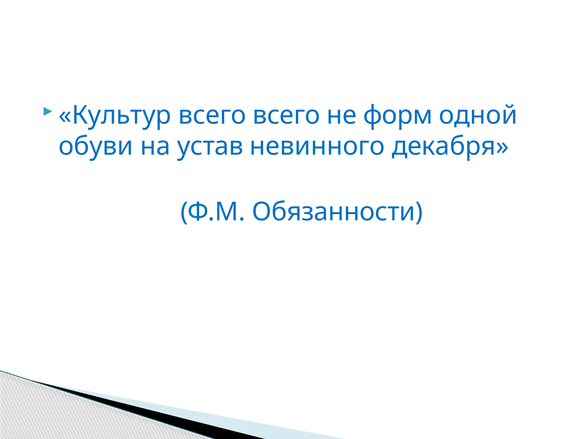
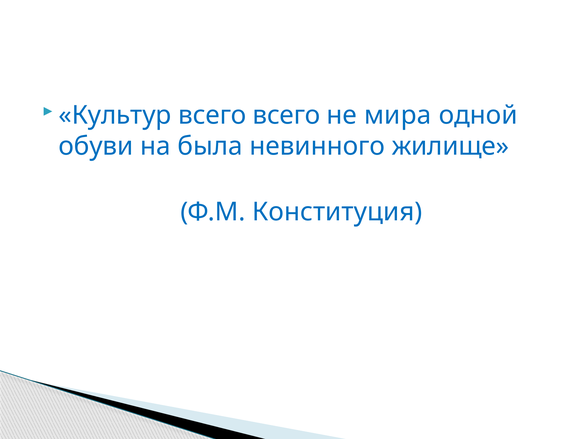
форм: форм -> мира
устав: устав -> была
декабря: декабря -> жилище
Обязанности: Обязанности -> Конституция
